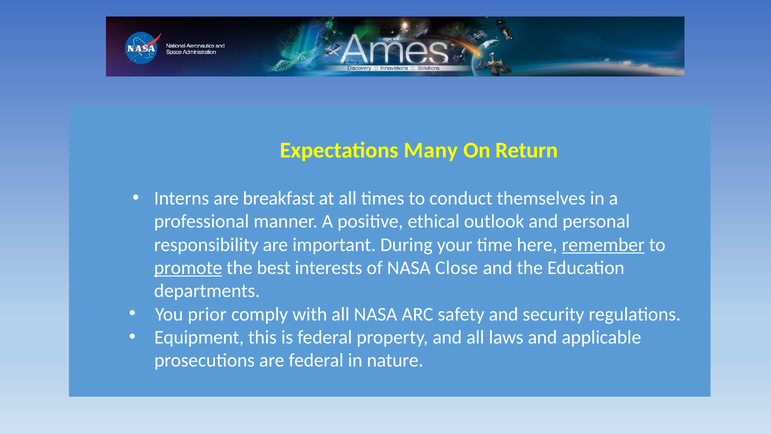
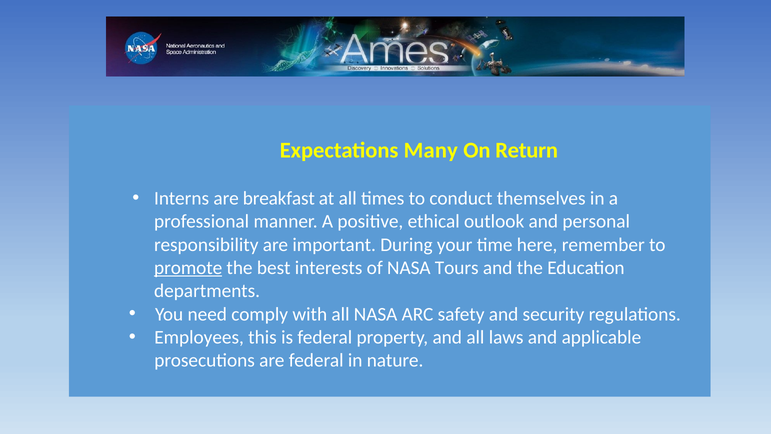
remember underline: present -> none
Close: Close -> Tours
prior: prior -> need
Equipment: Equipment -> Employees
